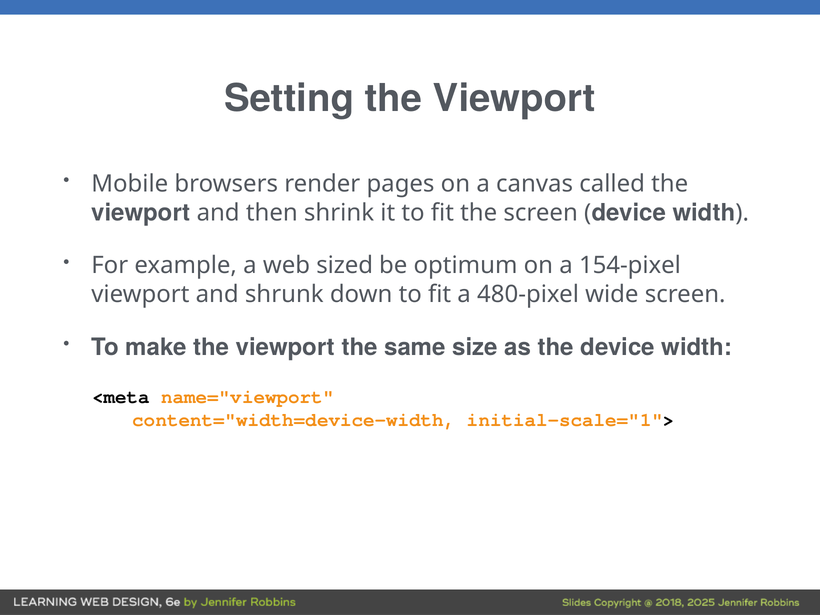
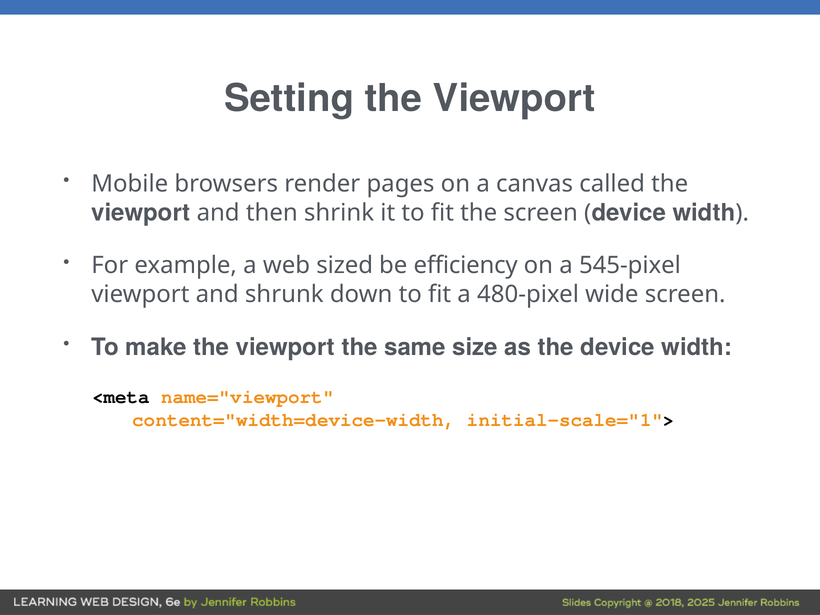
optimum: optimum -> efficiency
154-pixel: 154-pixel -> 545-pixel
